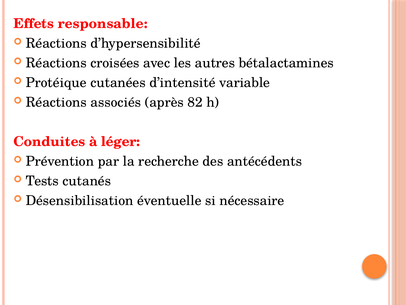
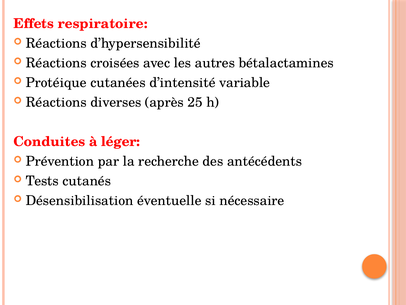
responsable: responsable -> respiratoire
associés: associés -> diverses
82: 82 -> 25
